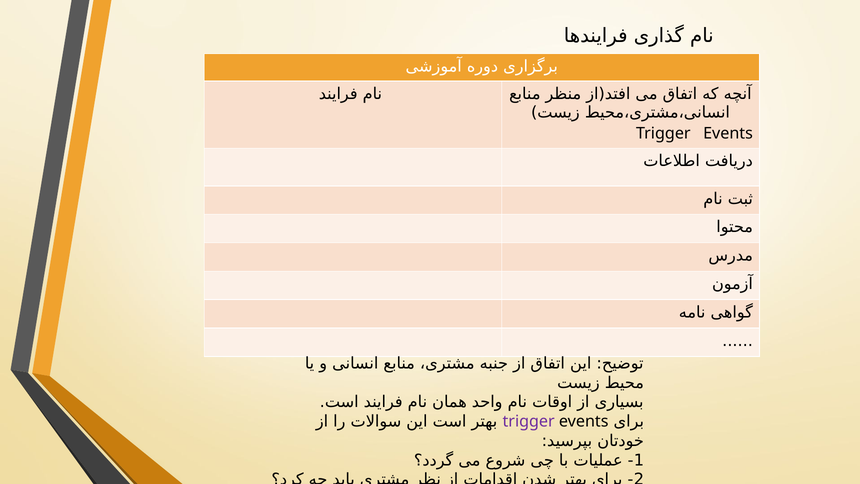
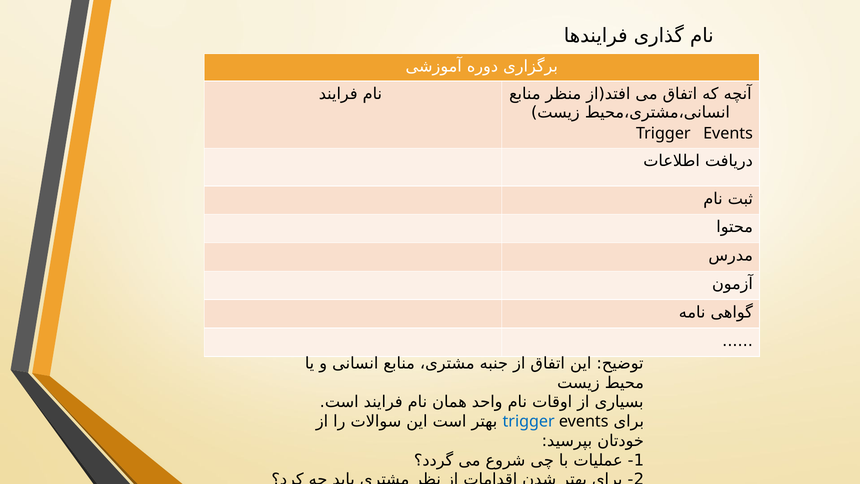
trigger at (529, 421) colour: purple -> blue
